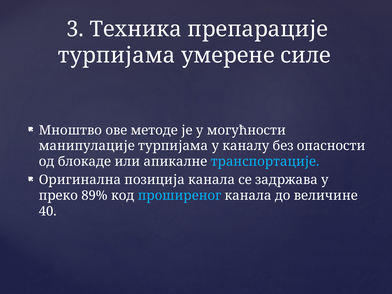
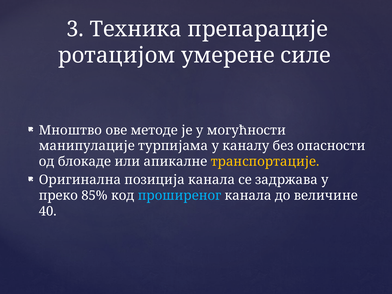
турпијама at (117, 55): турпијама -> ротацијом
транспортације colour: light blue -> yellow
89%: 89% -> 85%
